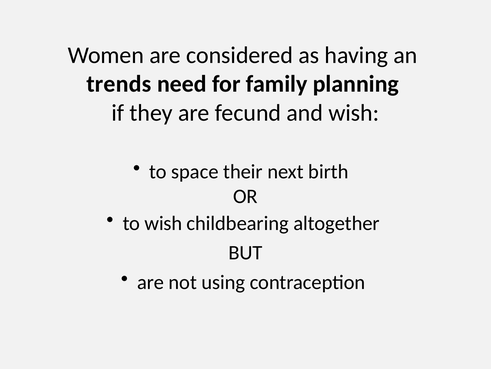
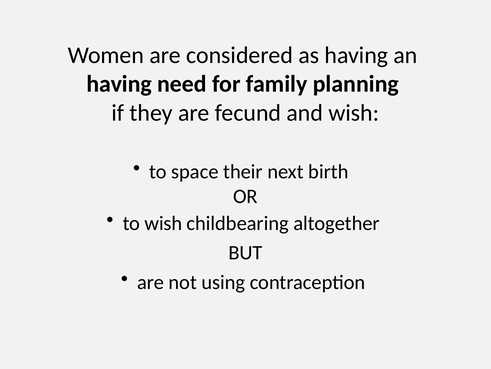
trends at (119, 84): trends -> having
